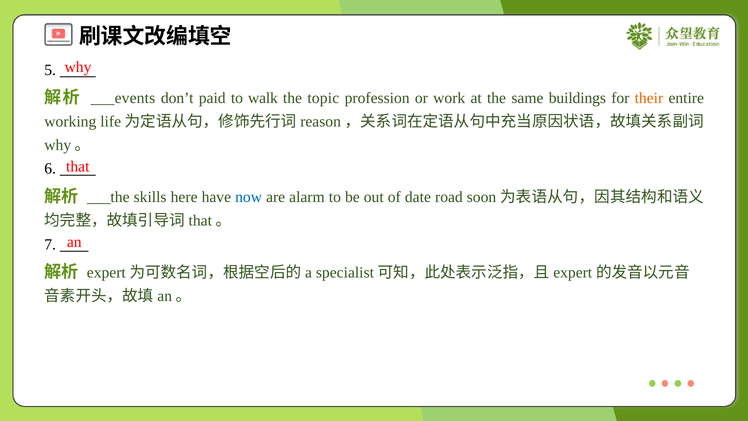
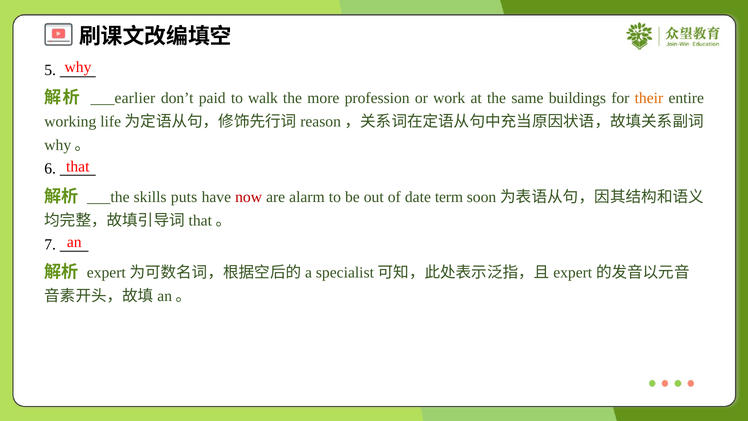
___events: ___events -> ___earlier
topic: topic -> more
here: here -> puts
now colour: blue -> red
road: road -> term
